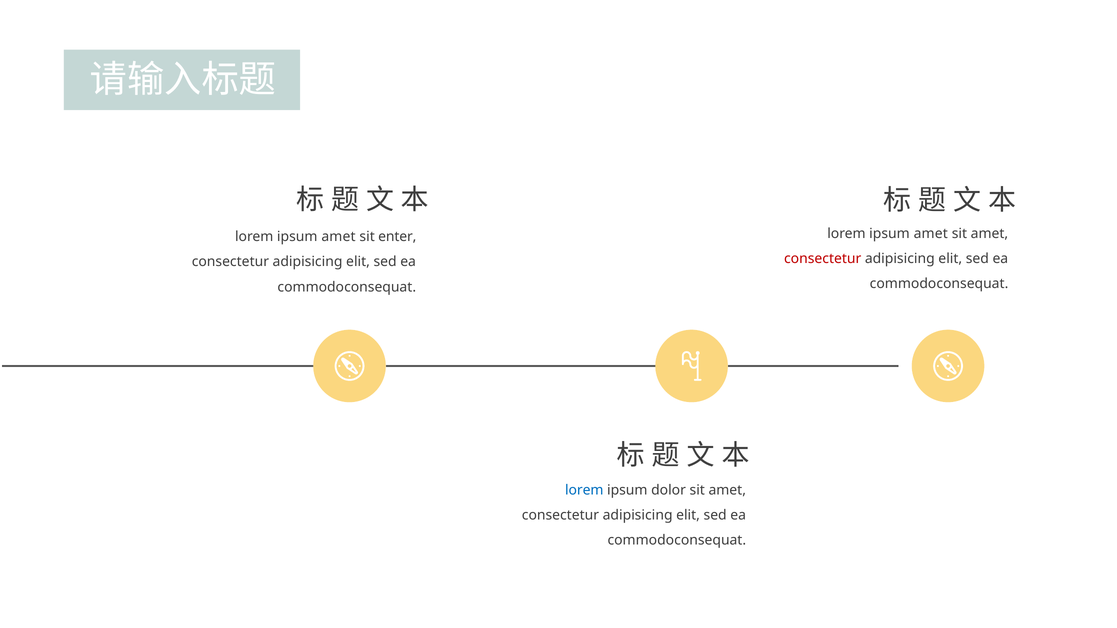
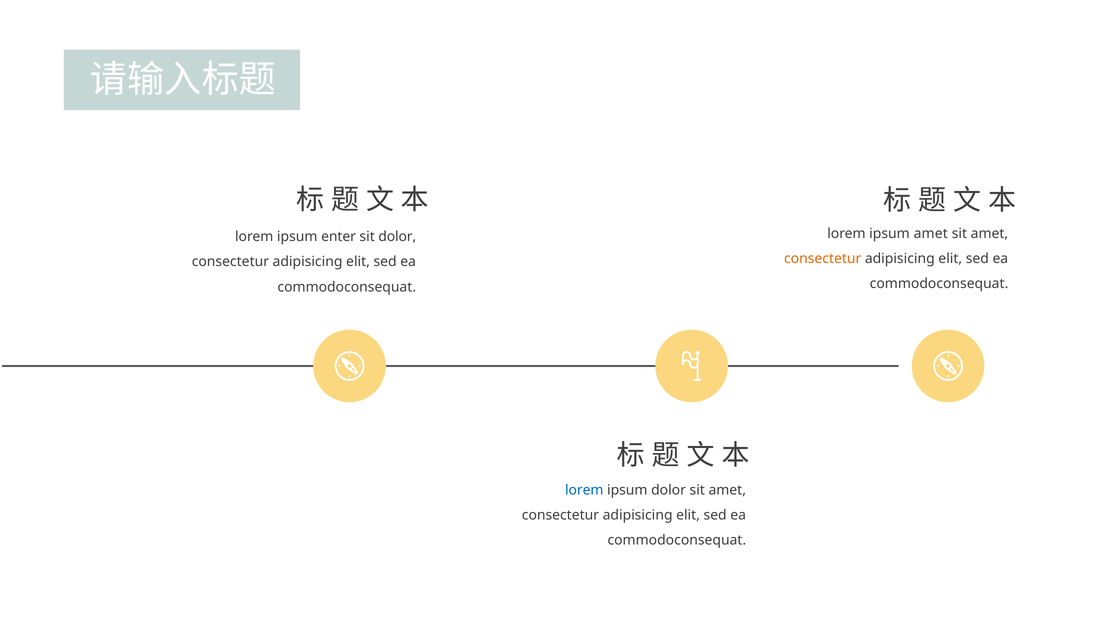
amet at (338, 237): amet -> enter
sit enter: enter -> dolor
consectetur at (823, 259) colour: red -> orange
